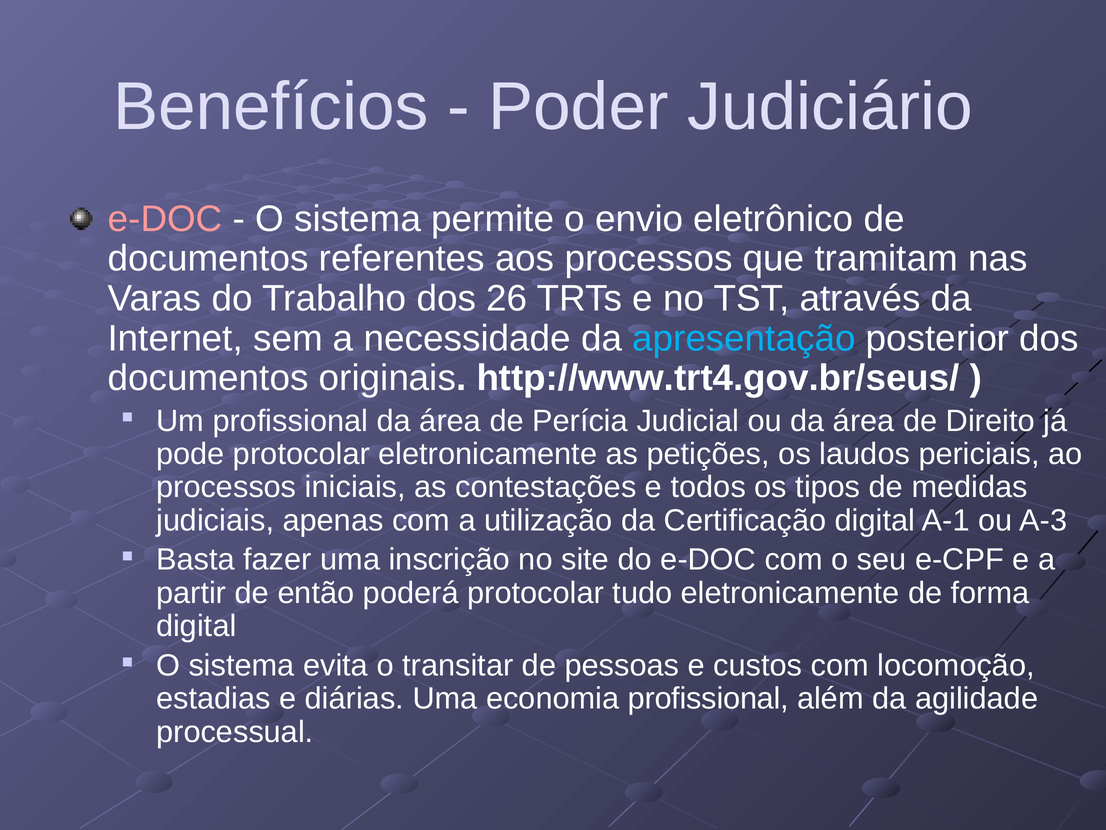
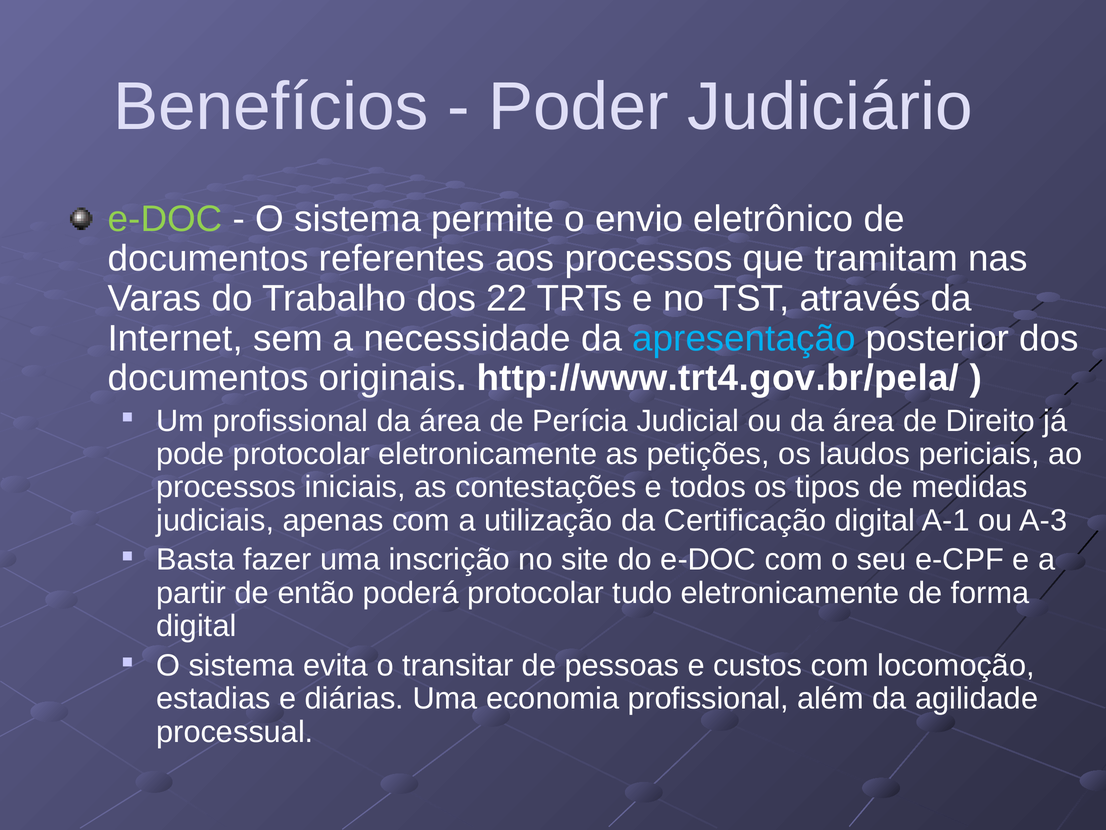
e-DOC at (165, 219) colour: pink -> light green
26: 26 -> 22
http://www.trt4.gov.br/seus/: http://www.trt4.gov.br/seus/ -> http://www.trt4.gov.br/pela/
